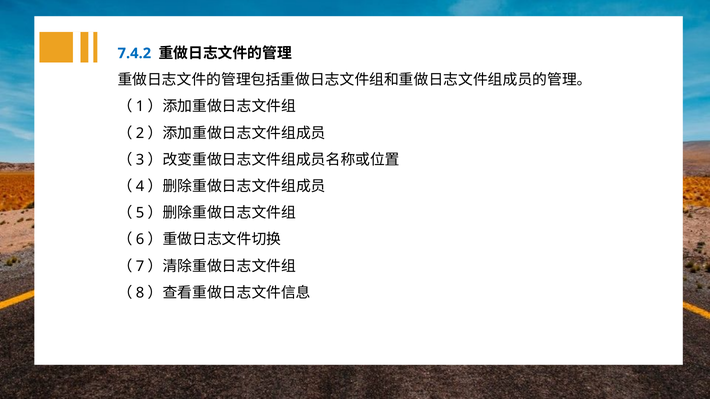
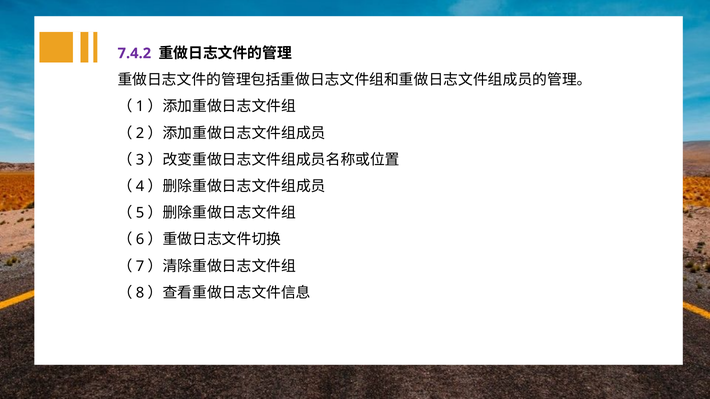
7.4.2 colour: blue -> purple
